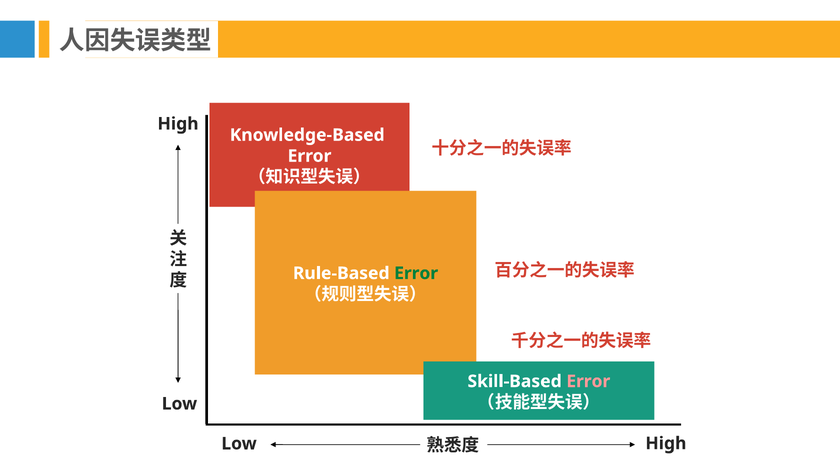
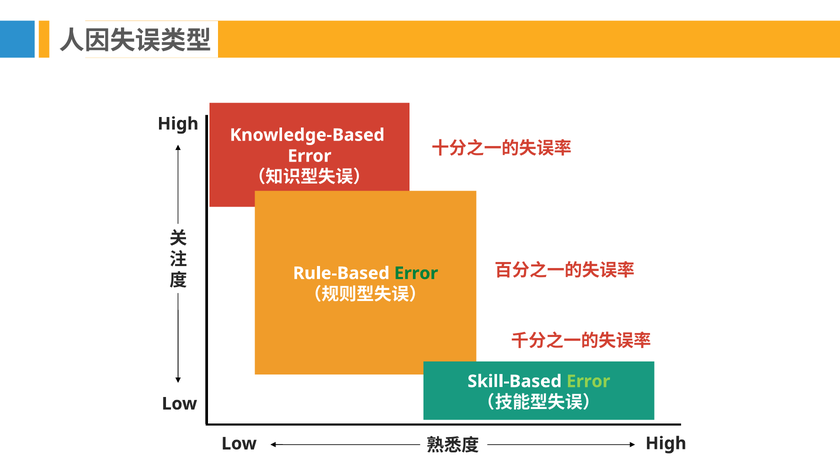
Error at (588, 382) colour: pink -> light green
